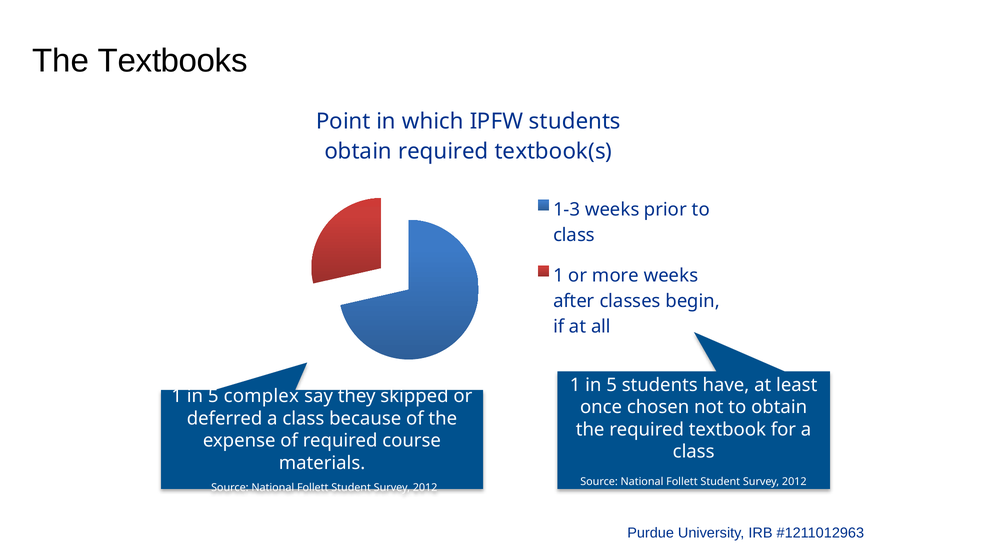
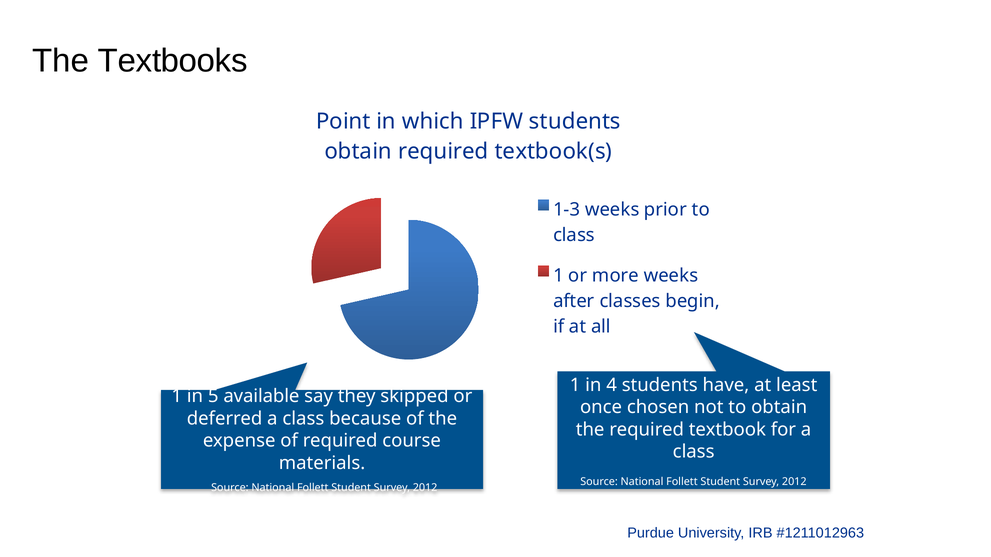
5 at (612, 385): 5 -> 4
complex: complex -> available
